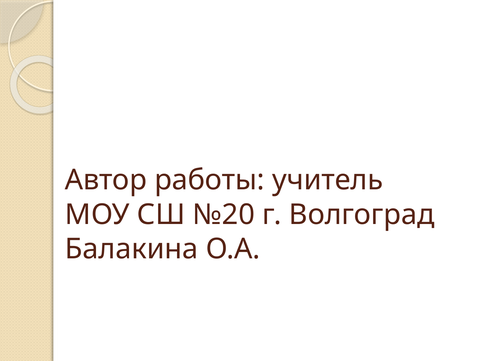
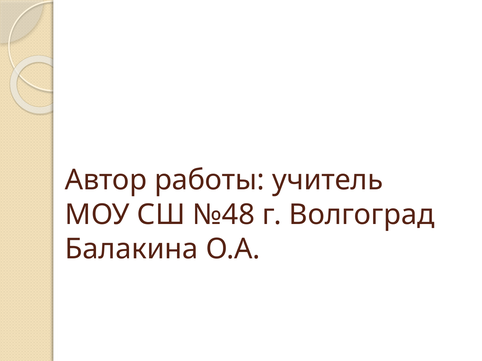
№20: №20 -> №48
